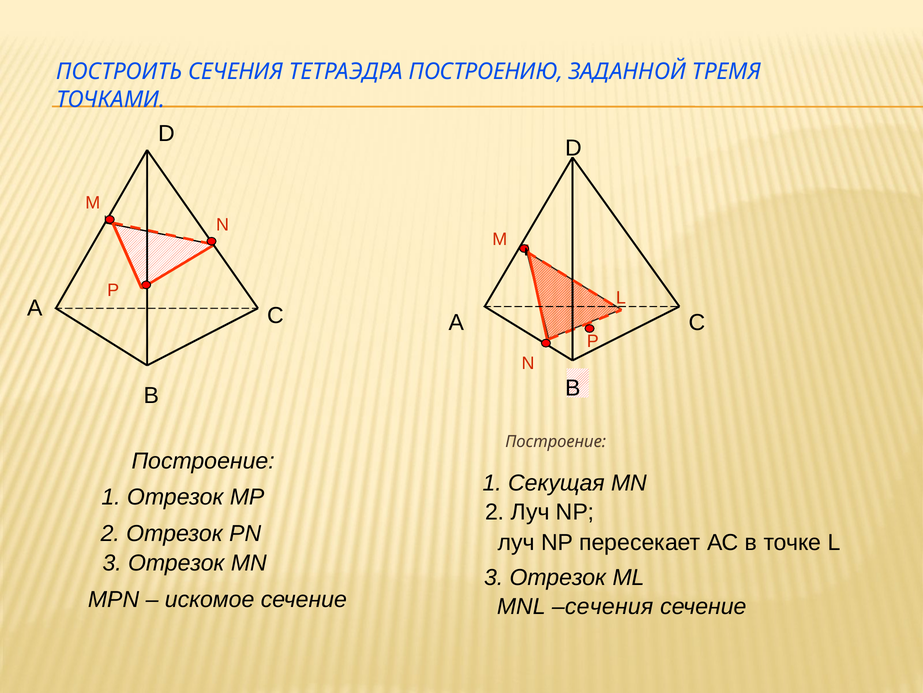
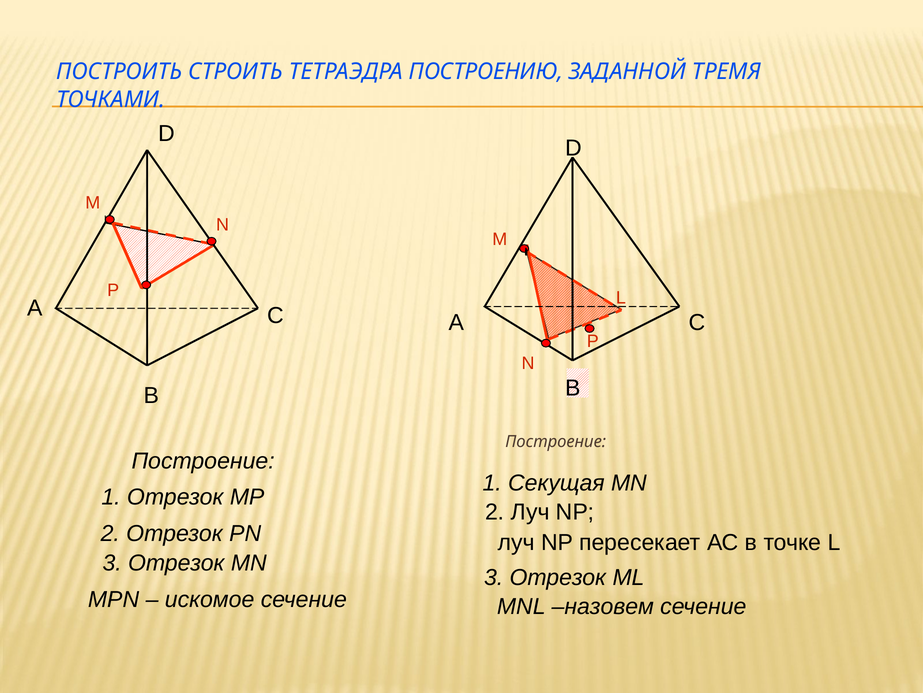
ПОСТРОИТЬ СЕЧЕНИЯ: СЕЧЕНИЯ -> СТРОИТЬ
MNL сечения: сечения -> назовем
